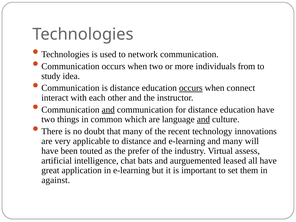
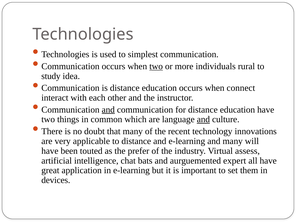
network: network -> simplest
two at (156, 66) underline: none -> present
from: from -> rural
occurs at (191, 88) underline: present -> none
leased: leased -> expert
against: against -> devices
